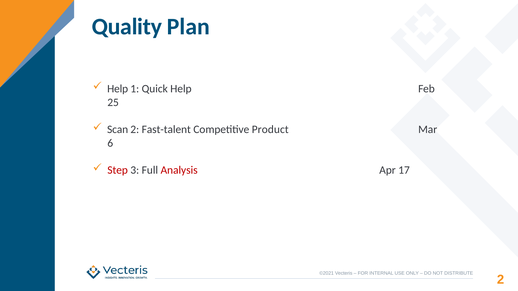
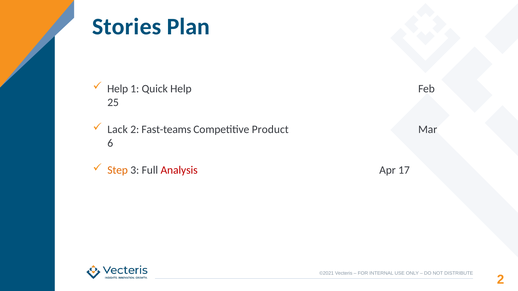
Quality: Quality -> Stories
Scan: Scan -> Lack
Fast-talent: Fast-talent -> Fast-teams
Step colour: red -> orange
